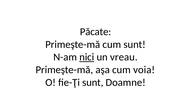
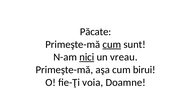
cum at (112, 45) underline: none -> present
voia: voia -> birui
fie-Ţi sunt: sunt -> voia
